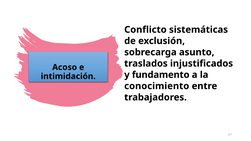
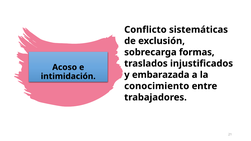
asunto: asunto -> formas
fundamento: fundamento -> embarazada
